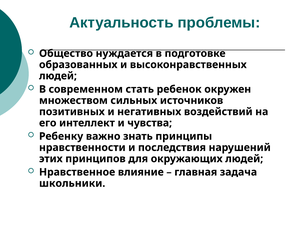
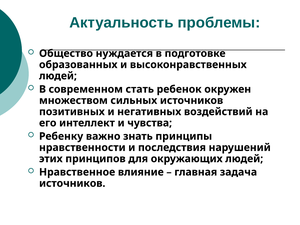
школьники at (72, 183): школьники -> источников
